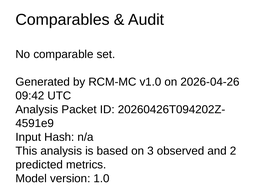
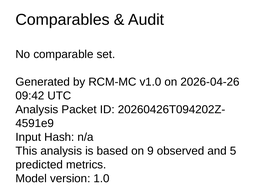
3: 3 -> 9
2: 2 -> 5
